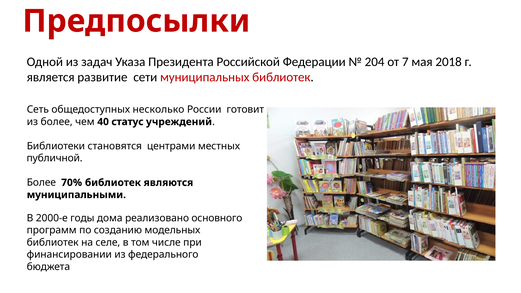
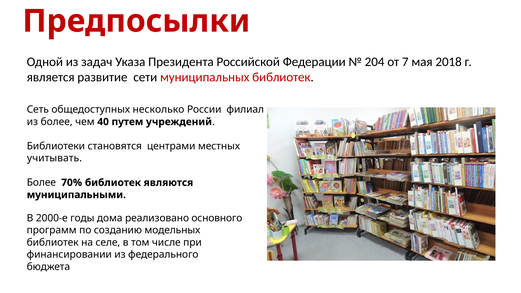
готовит: готовит -> филиал
статус: статус -> путем
публичной: публичной -> учитывать
